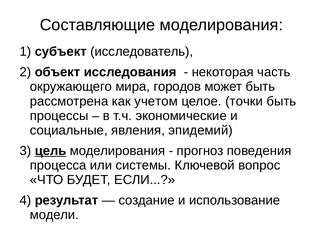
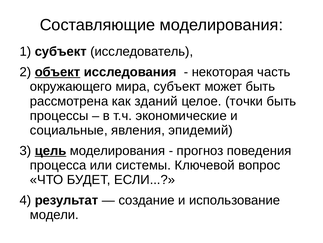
объект underline: none -> present
мира городов: городов -> субъект
учетом: учетом -> зданий
